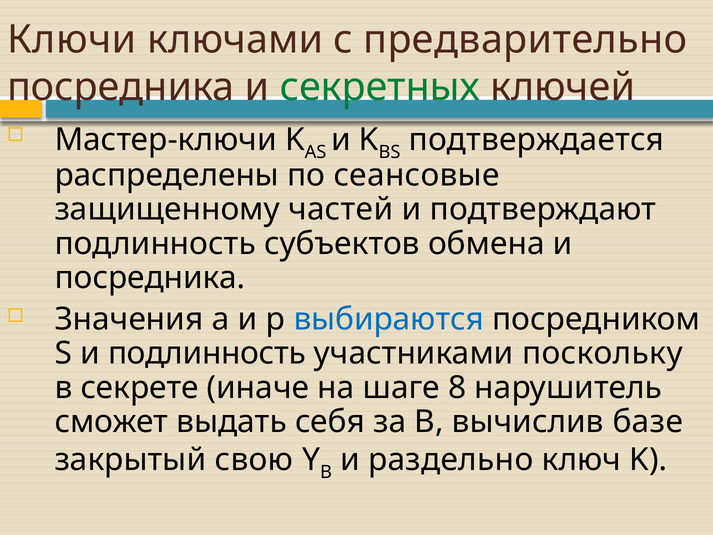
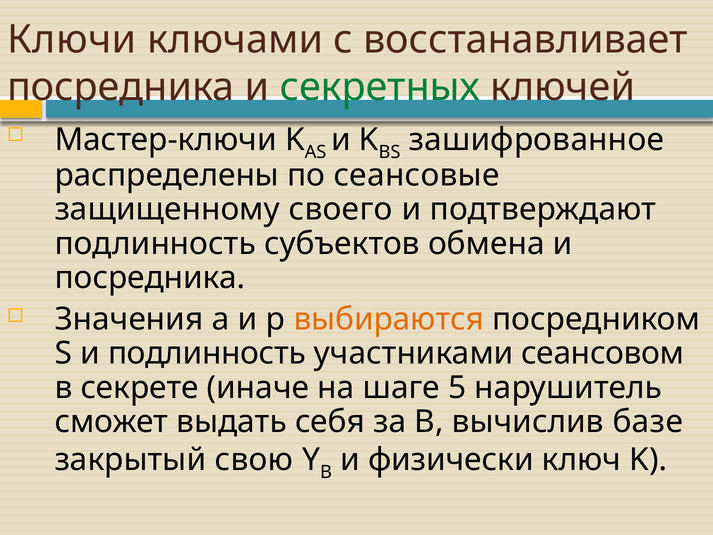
предварительно: предварительно -> восстанавливает
подтверждается: подтверждается -> зашифрованное
частей: частей -> своего
выбираются colour: blue -> orange
поскольку: поскольку -> сеансовом
8: 8 -> 5
раздельно: раздельно -> физически
